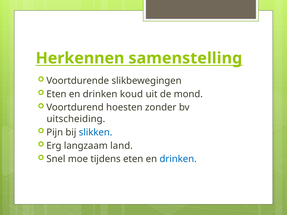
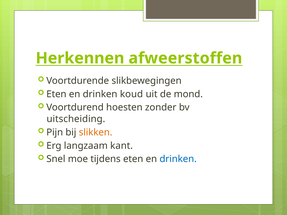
samenstelling: samenstelling -> afweerstoffen
slikken colour: blue -> orange
land: land -> kant
